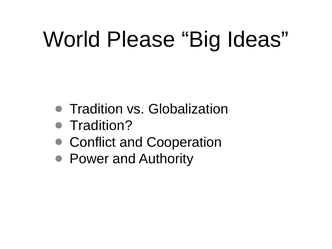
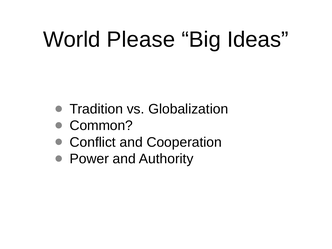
Tradition at (101, 126): Tradition -> Common
